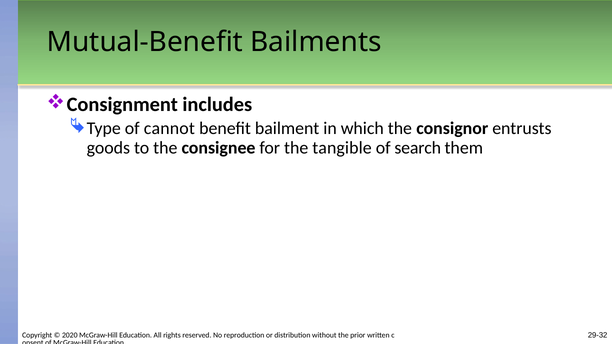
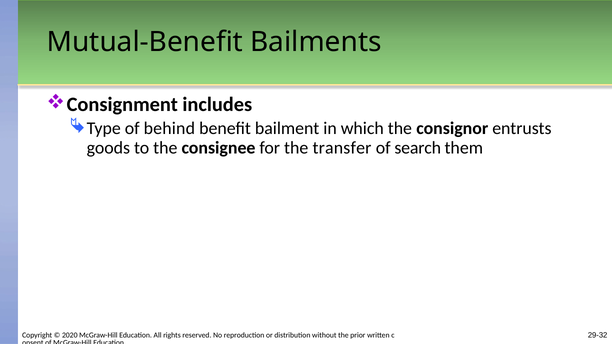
cannot: cannot -> behind
tangible: tangible -> transfer
